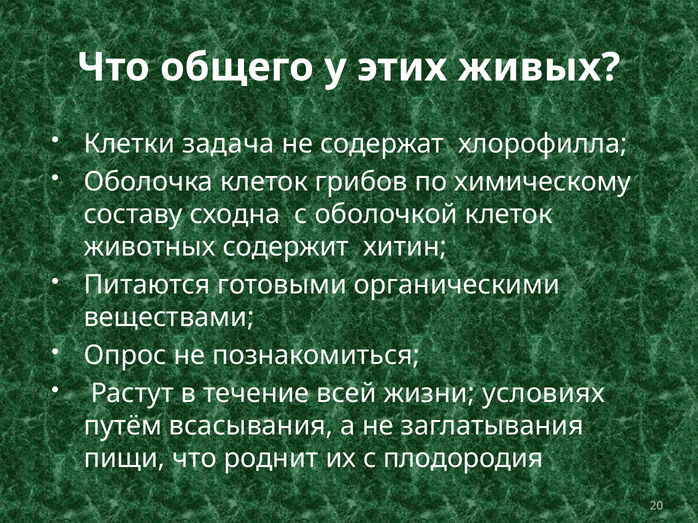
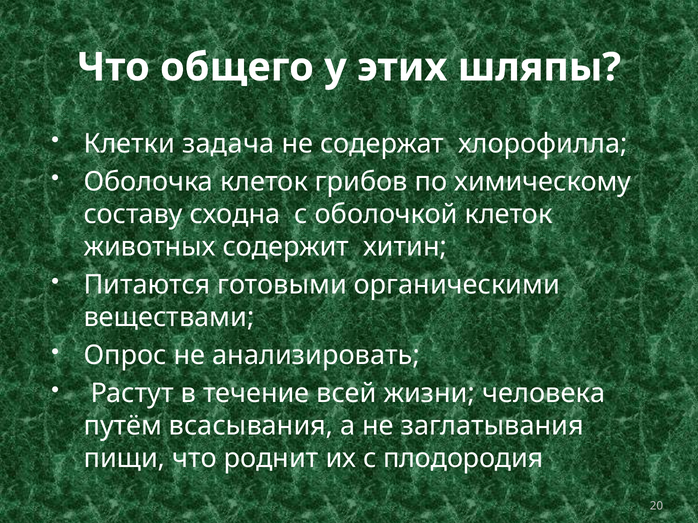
живых: живых -> шляпы
познакомиться: познакомиться -> анализировать
условиях: условиях -> человека
